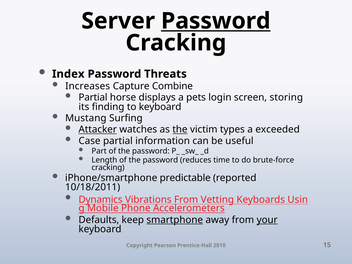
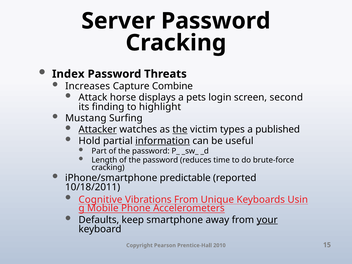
Password at (216, 21) underline: present -> none
Partial at (93, 97): Partial -> Attack
storing: storing -> second
to keyboard: keyboard -> highlight
exceeded: exceeded -> published
Case: Case -> Hold
information underline: none -> present
Dynamics: Dynamics -> Cognitive
Vetting: Vetting -> Unique
smartphone underline: present -> none
